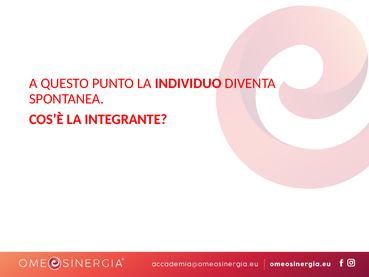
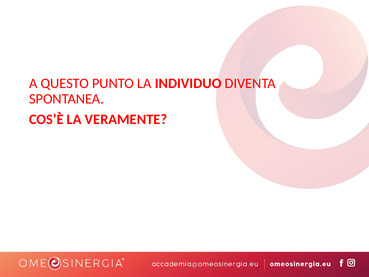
INTEGRANTE: INTEGRANTE -> VERAMENTE
